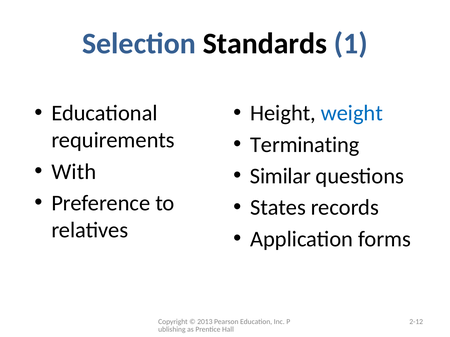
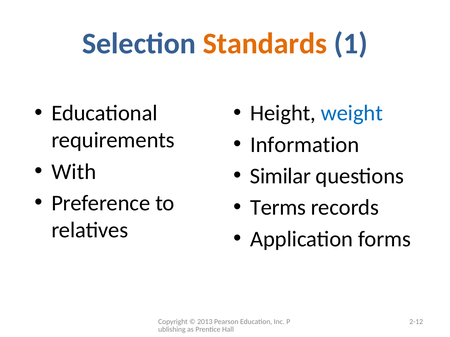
Standards colour: black -> orange
Terminating: Terminating -> Information
States: States -> Terms
